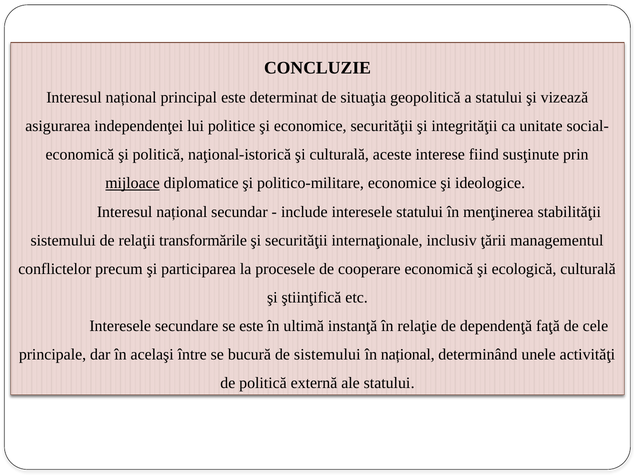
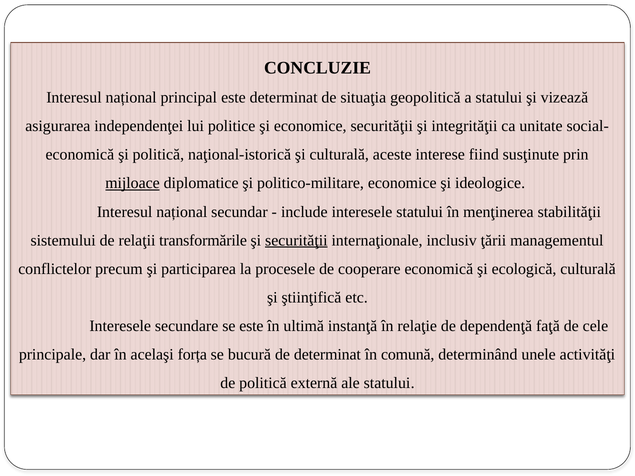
securităţii at (296, 240) underline: none -> present
între: între -> forța
de sistemului: sistemului -> determinat
în național: național -> comună
